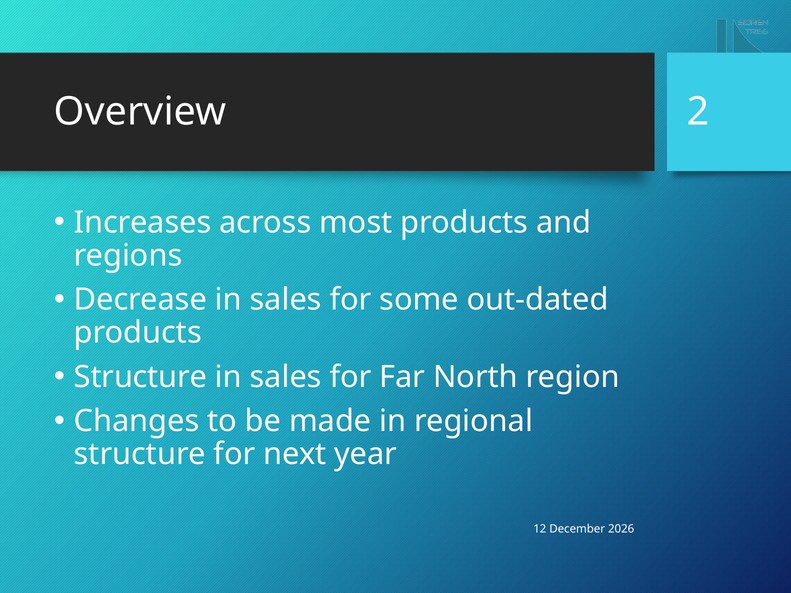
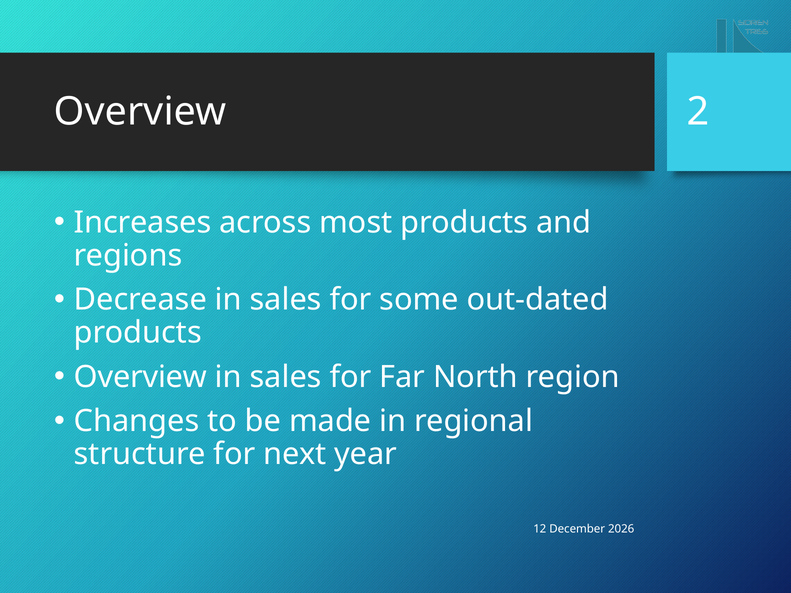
Structure at (140, 377): Structure -> Overview
